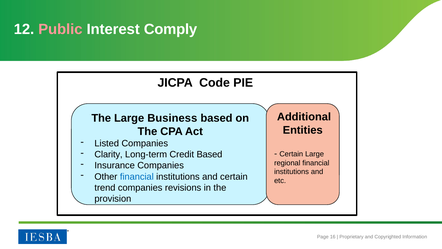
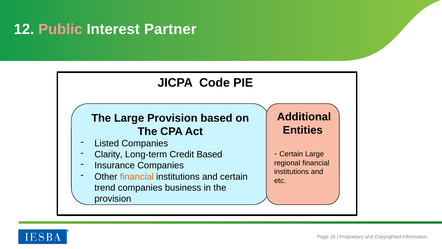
Comply: Comply -> Partner
Large Business: Business -> Provision
financial at (137, 176) colour: blue -> orange
revisions: revisions -> business
